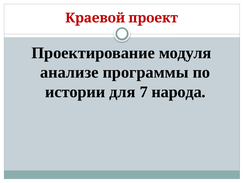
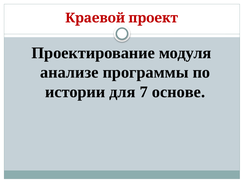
народа: народа -> основе
